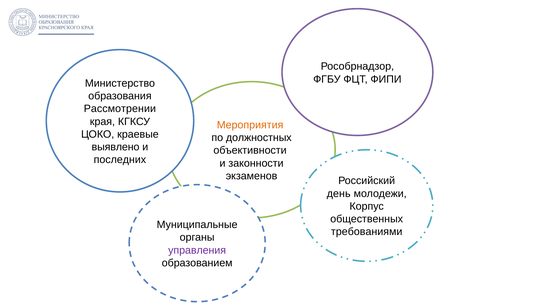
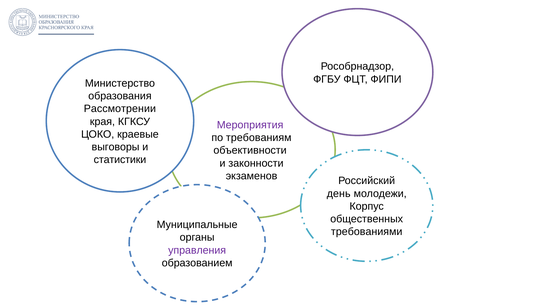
Мероприятия colour: orange -> purple
должностных: должностных -> требованиям
выявлено: выявлено -> выговоры
последних: последних -> статистики
